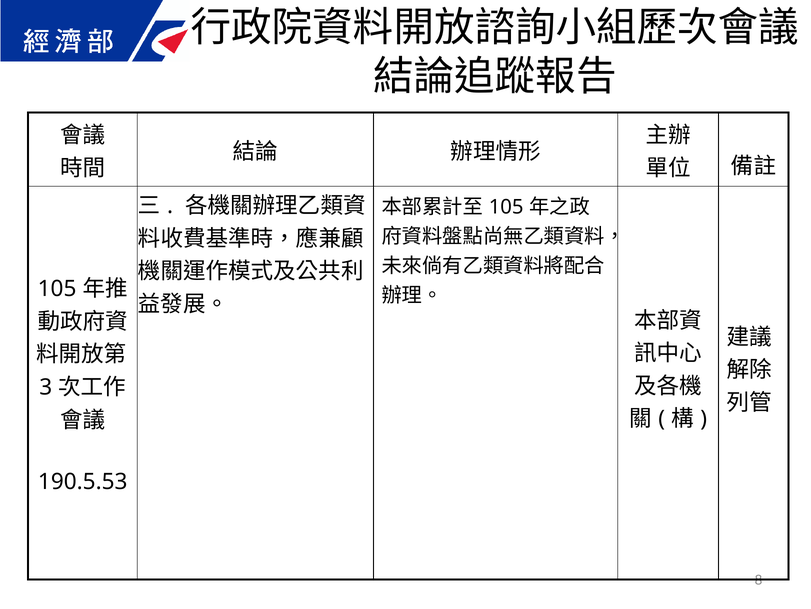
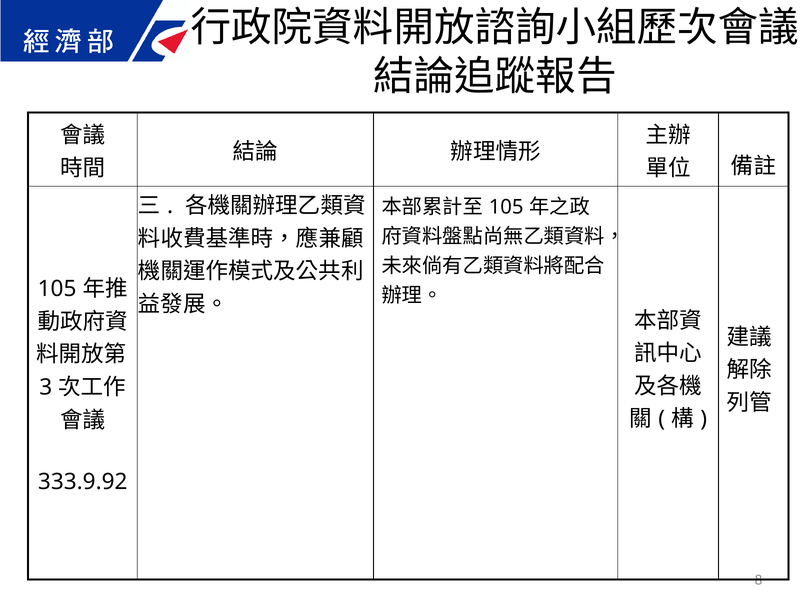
190.5.53: 190.5.53 -> 333.9.92
